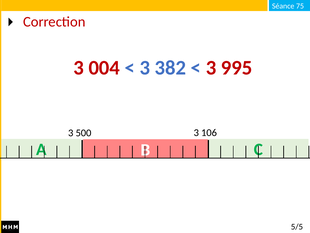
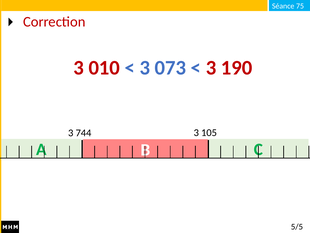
004: 004 -> 010
382: 382 -> 073
995: 995 -> 190
500: 500 -> 744
106: 106 -> 105
